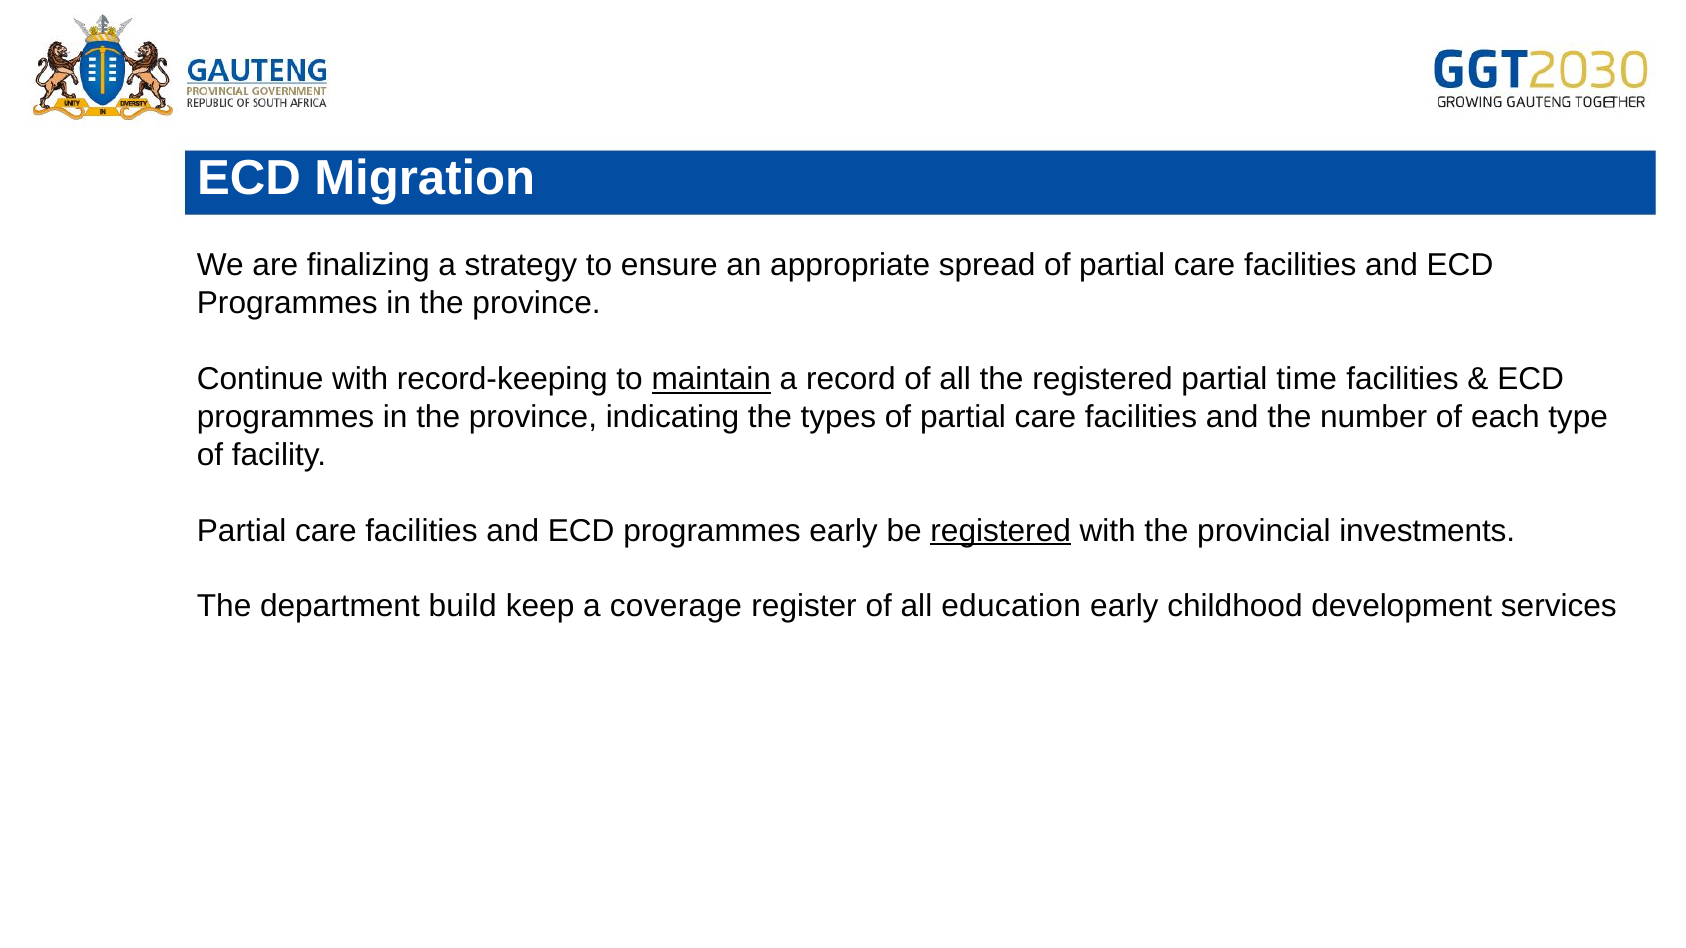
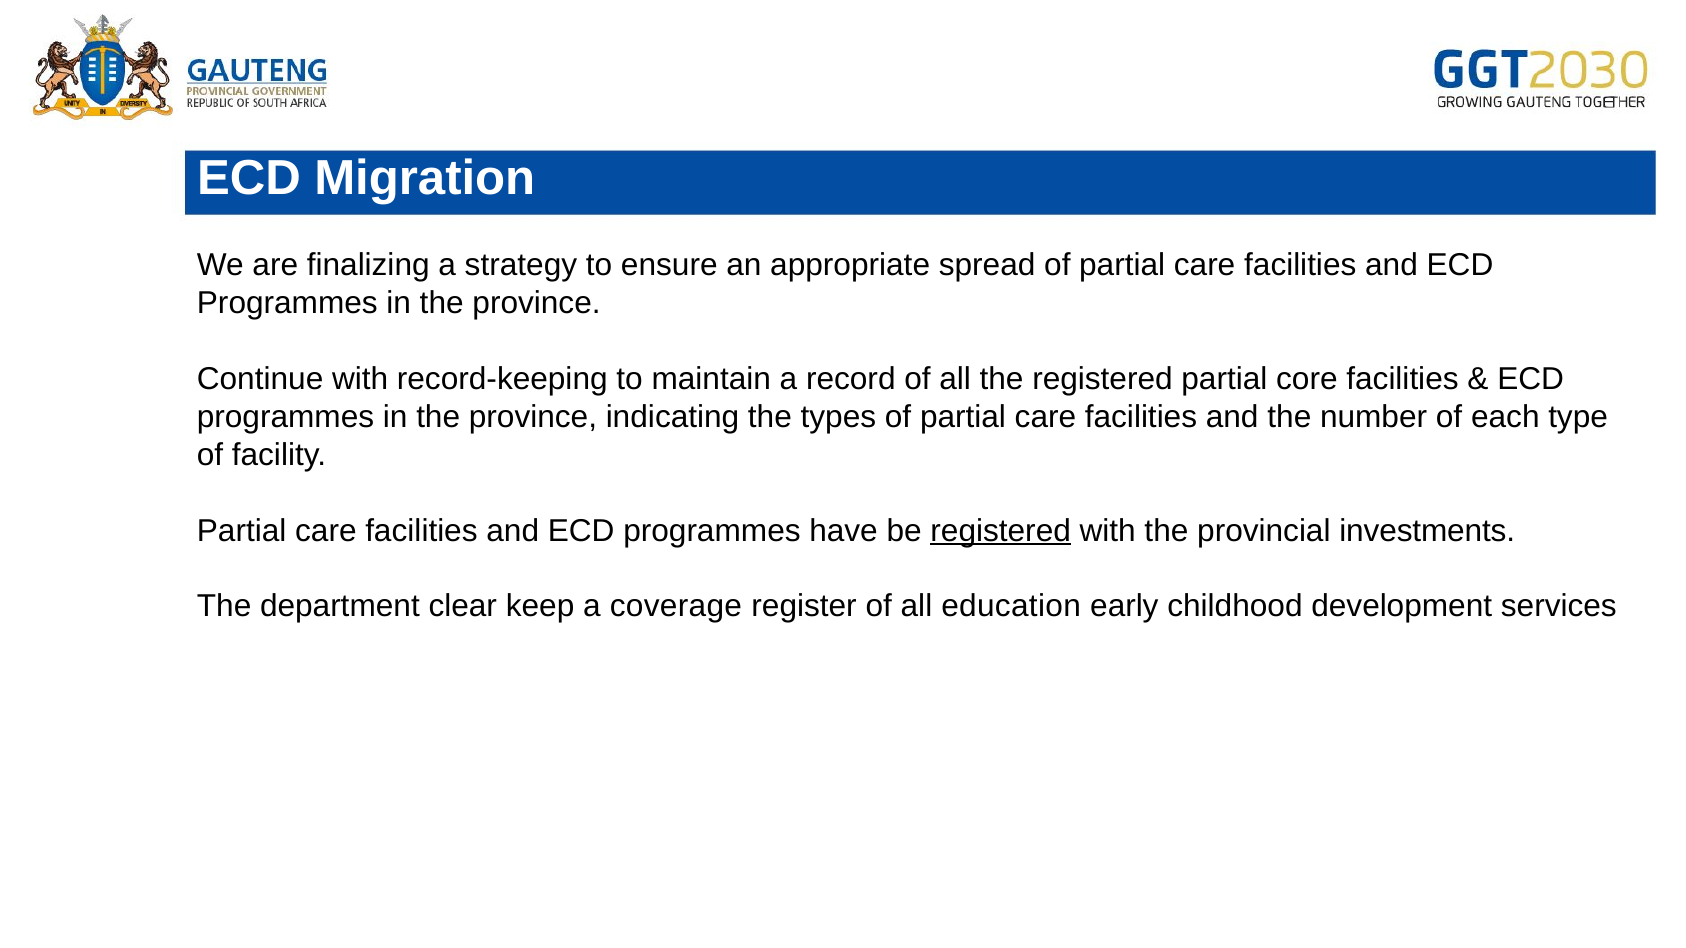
maintain underline: present -> none
time: time -> core
programmes early: early -> have
build: build -> clear
